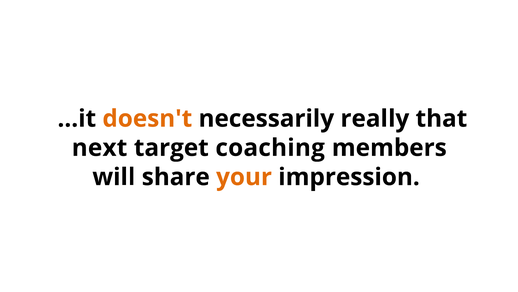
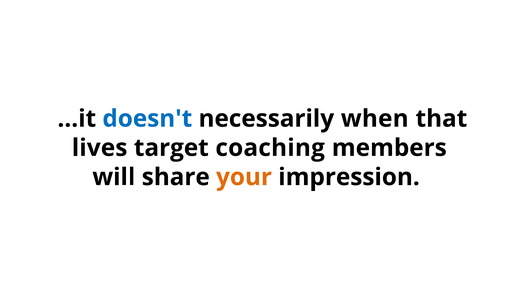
doesn't colour: orange -> blue
really: really -> when
next: next -> lives
